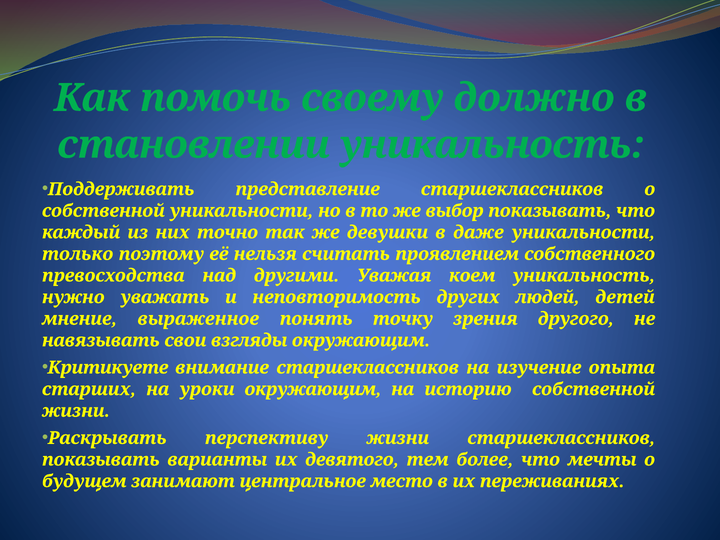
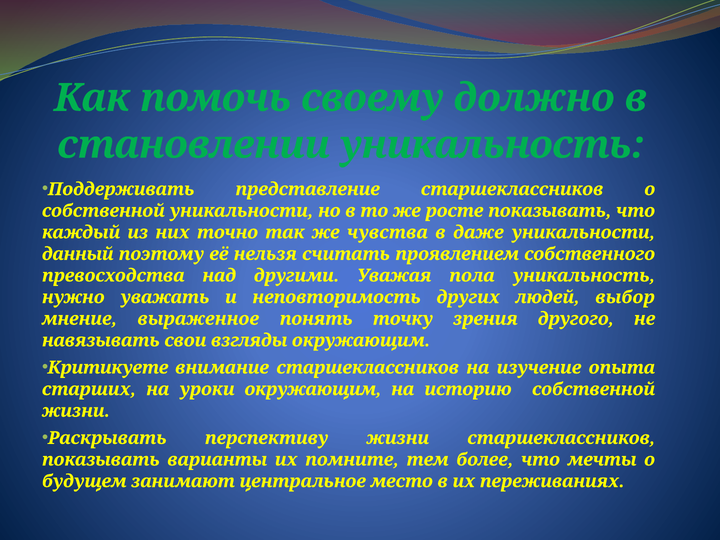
выбор: выбор -> росте
девушки: девушки -> чувства
только: только -> данный
коем: коем -> пола
детей: детей -> выбор
девятого: девятого -> помните
